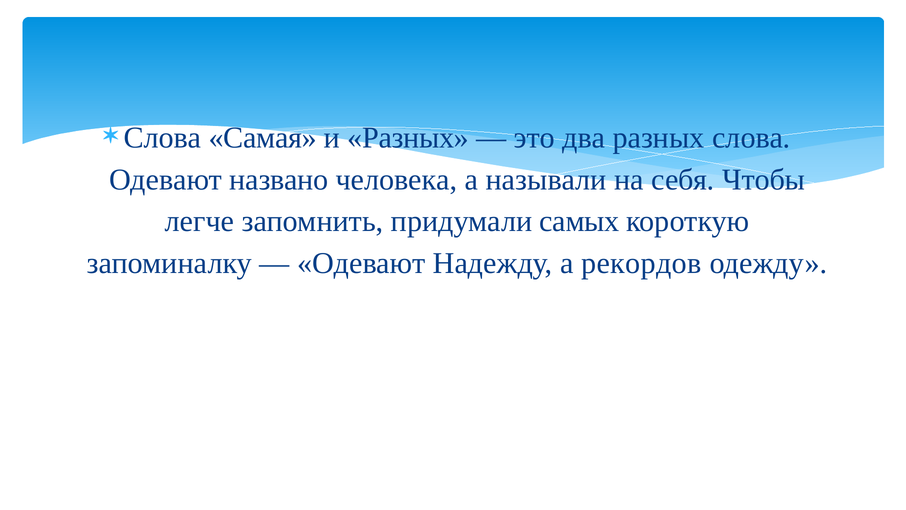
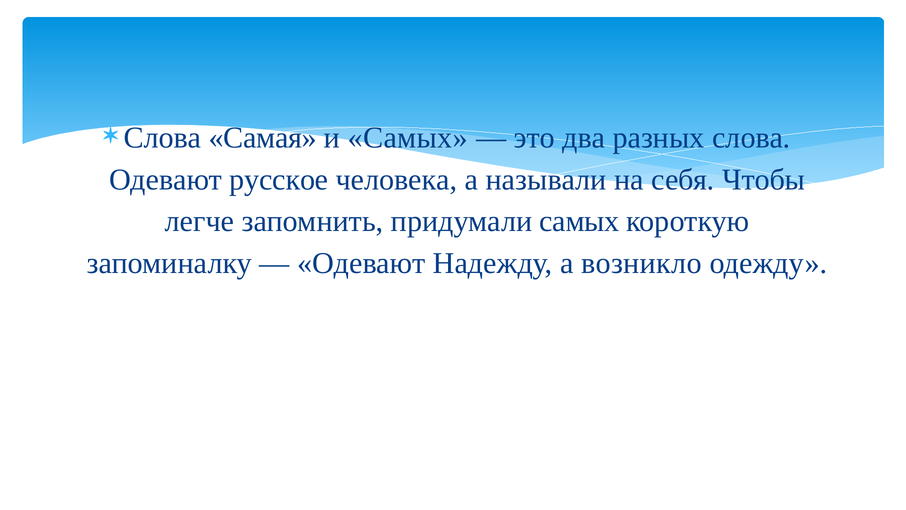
и Разных: Разных -> Самых
названо: названо -> русское
рекордов: рекордов -> возникло
